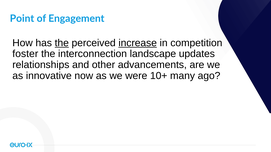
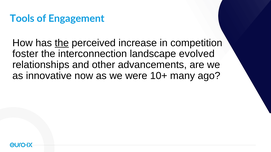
Point: Point -> Tools
increase underline: present -> none
updates: updates -> evolved
